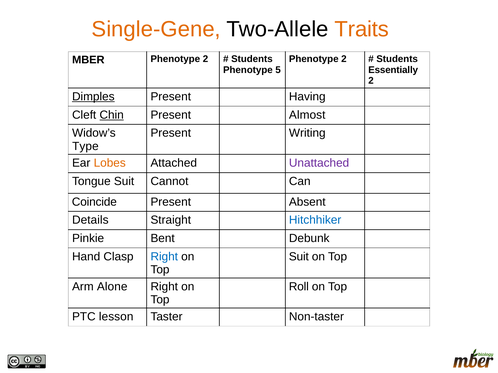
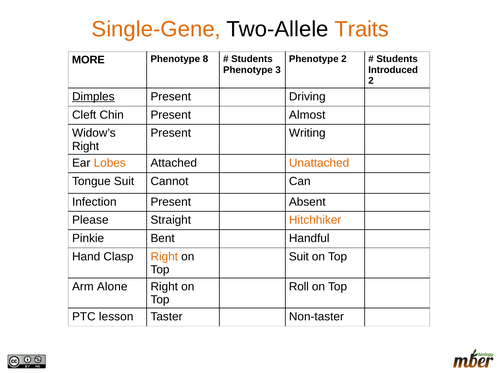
MBER: MBER -> MORE
2 at (205, 59): 2 -> 8
5: 5 -> 3
Essentially: Essentially -> Introduced
Having: Having -> Driving
Chin underline: present -> none
Type at (85, 146): Type -> Right
Unattached colour: purple -> orange
Coincide: Coincide -> Infection
Details: Details -> Please
Hitchhiker colour: blue -> orange
Debunk: Debunk -> Handful
Right at (164, 257) colour: blue -> orange
